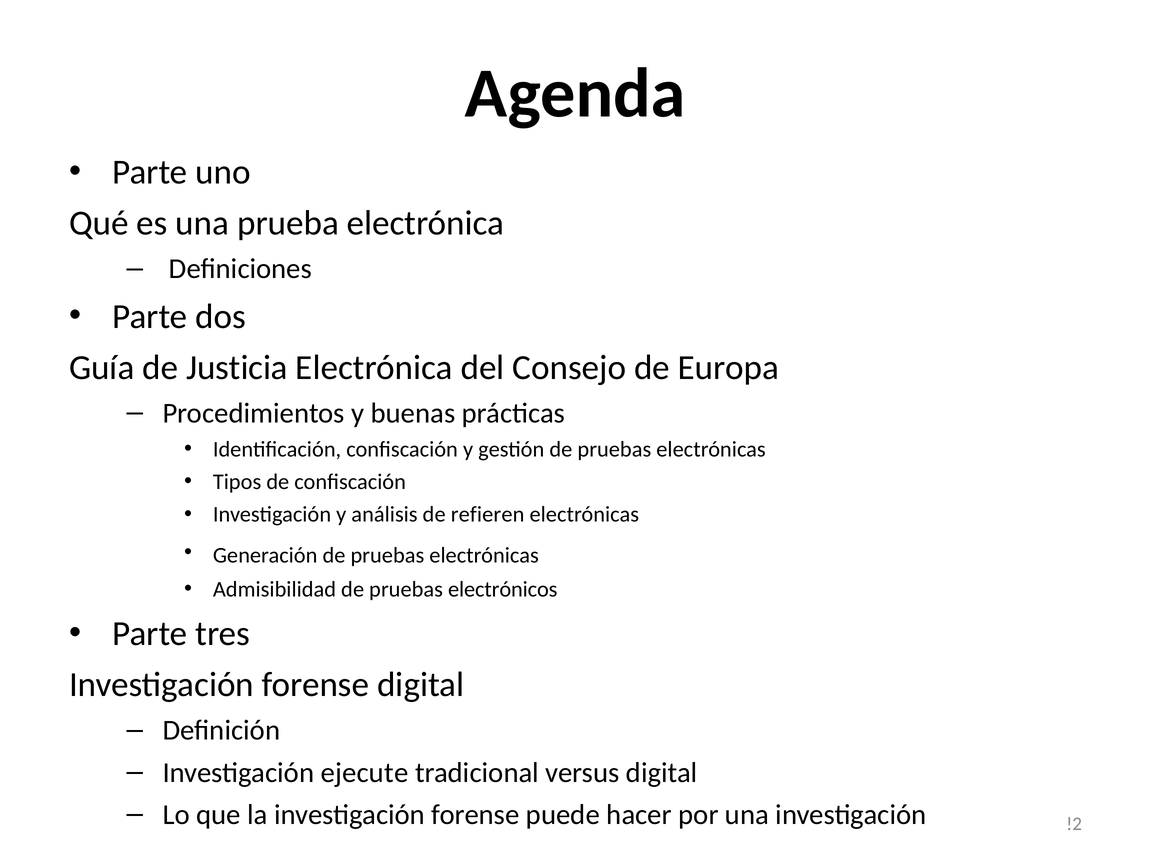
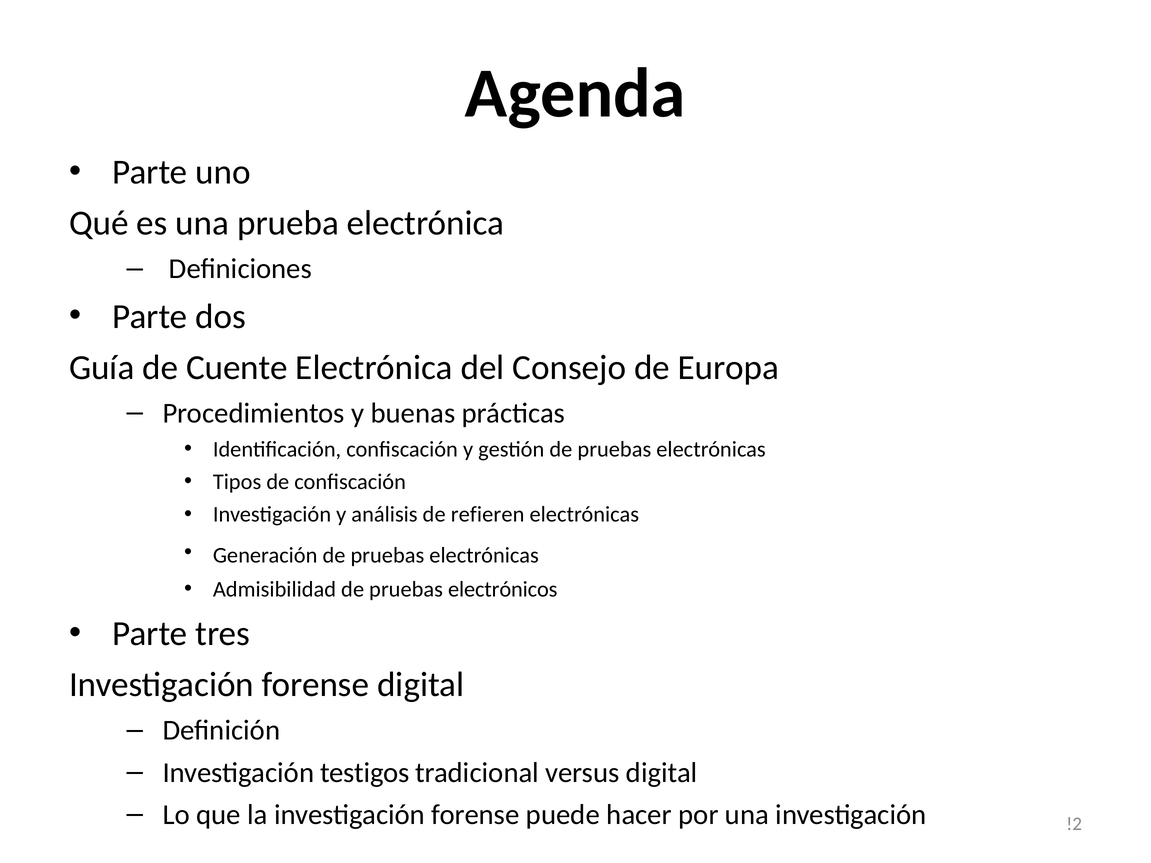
Justicia: Justicia -> Cuente
ejecute: ejecute -> testigos
